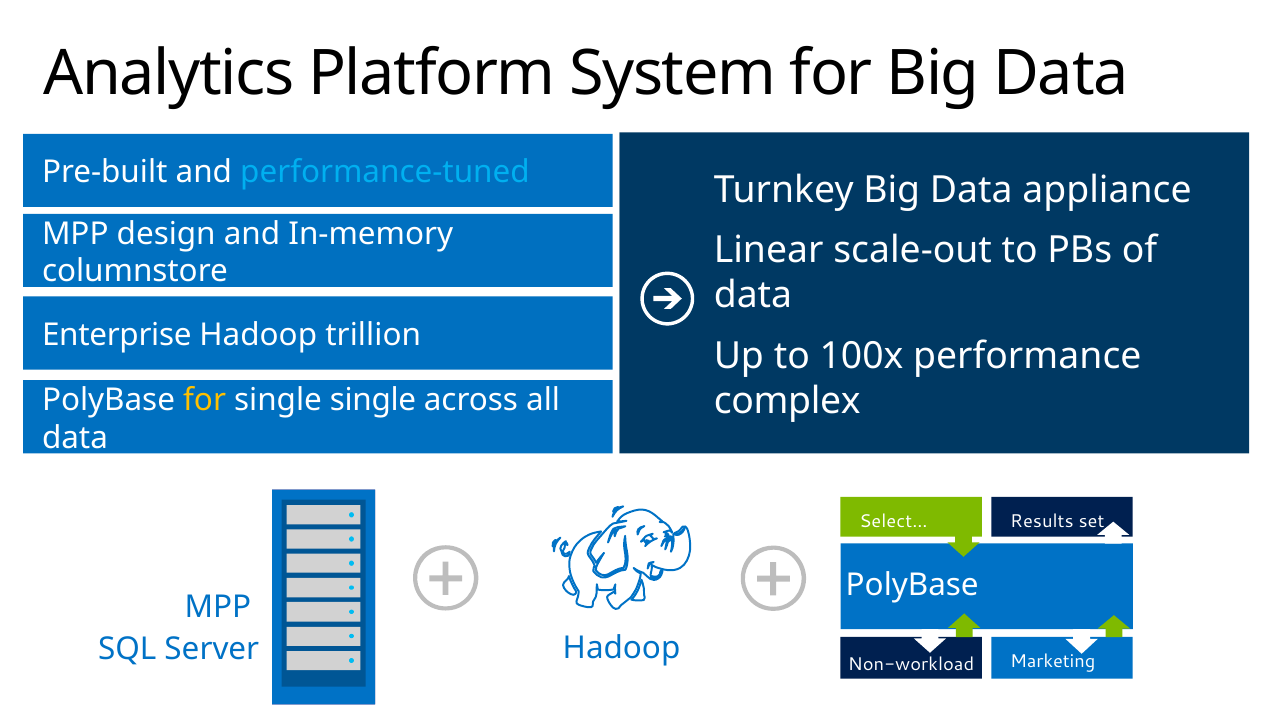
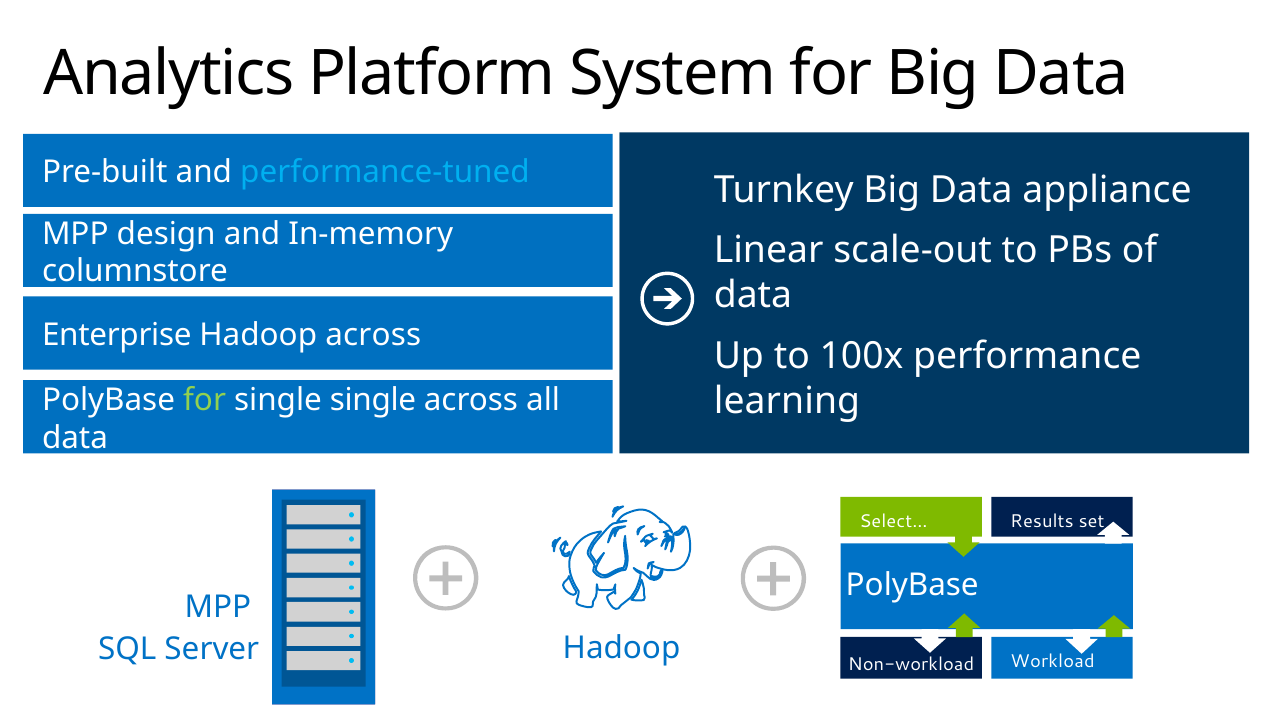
Hadoop trillion: trillion -> across
complex: complex -> learning
for at (205, 400) colour: yellow -> light green
Marketing: Marketing -> Workload
